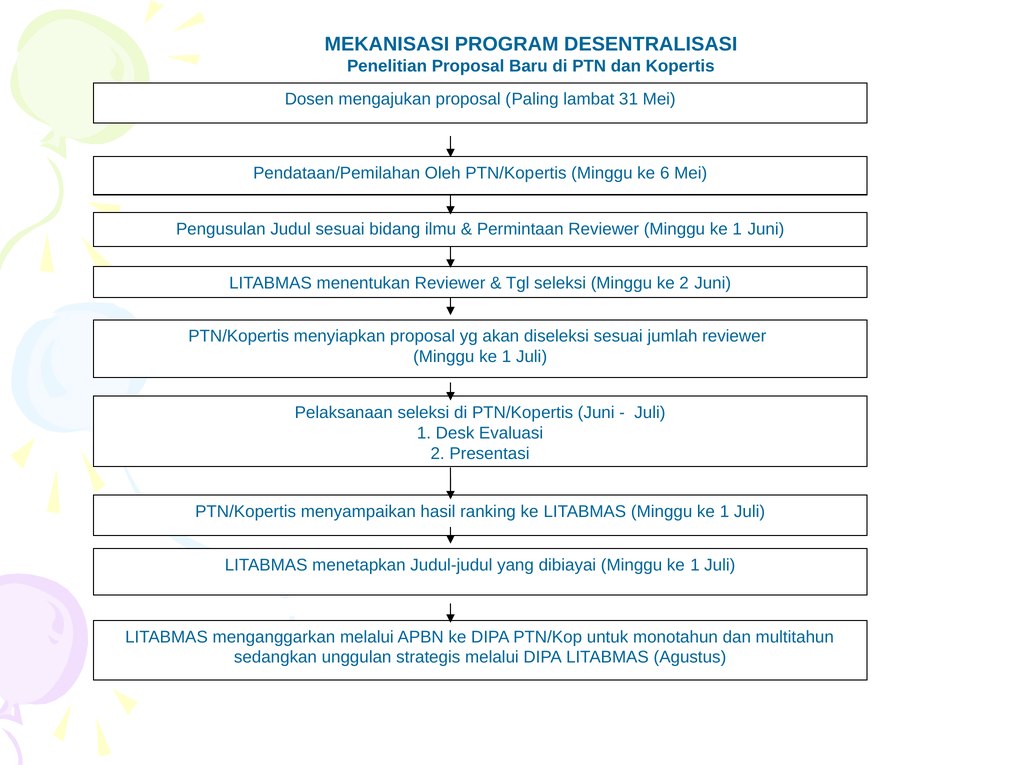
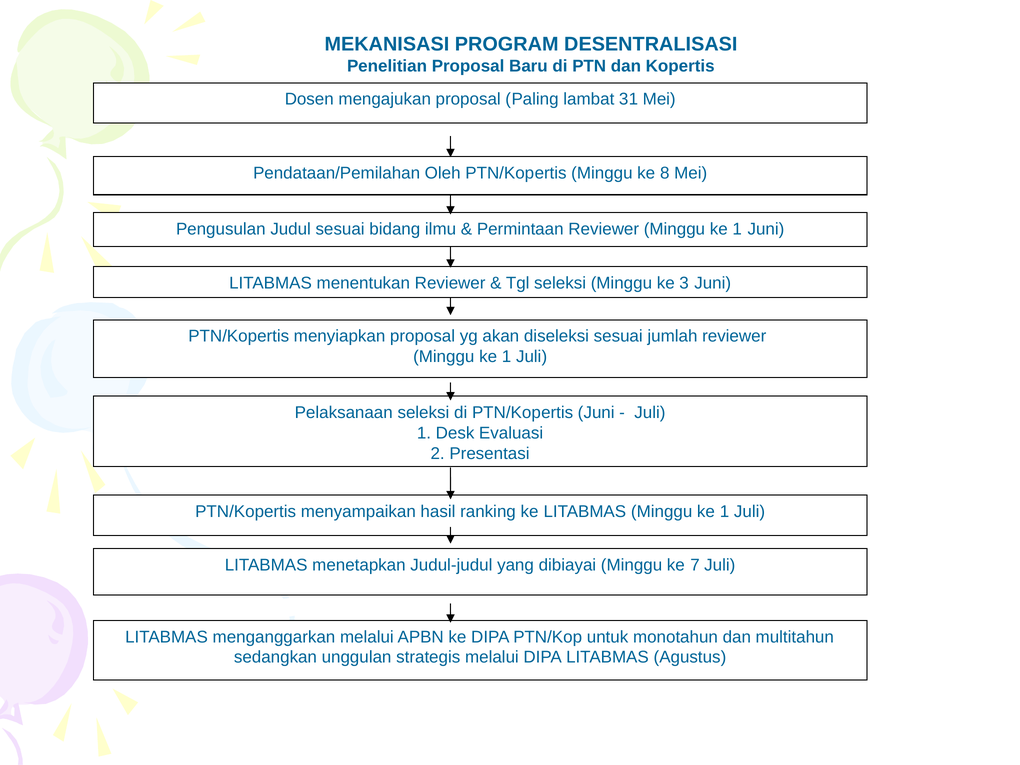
6: 6 -> 8
ke 2: 2 -> 3
dibiayai Minggu ke 1: 1 -> 7
